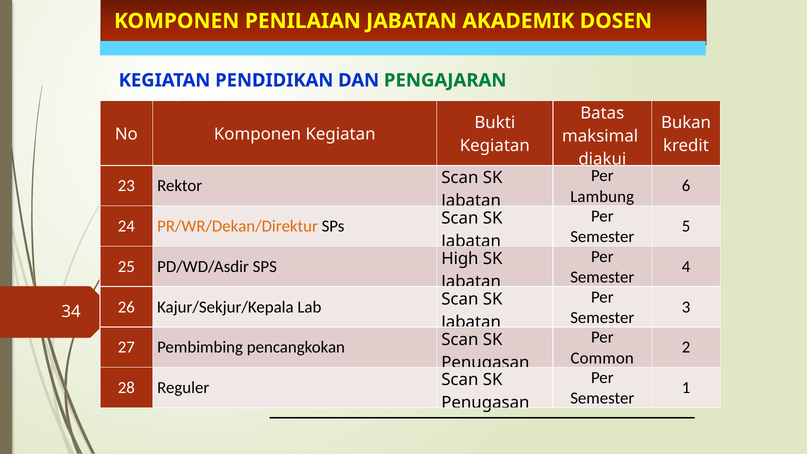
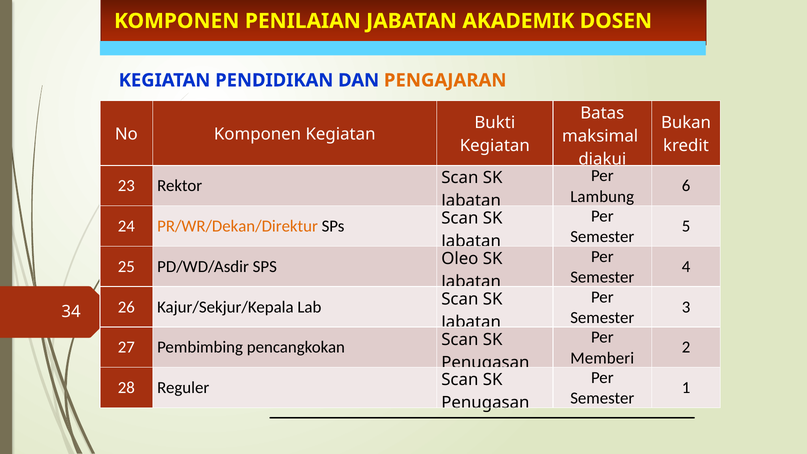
PENGAJARAN colour: green -> orange
High: High -> Oleo
Common: Common -> Memberi
